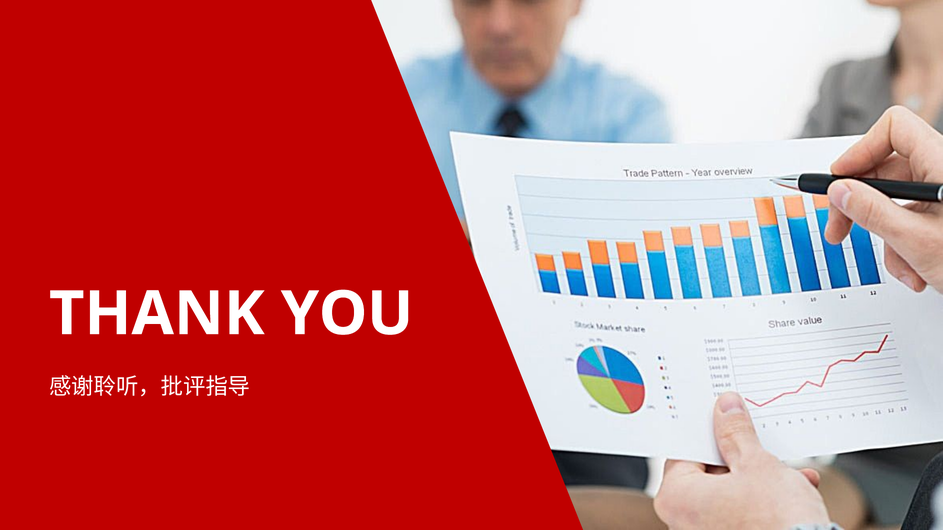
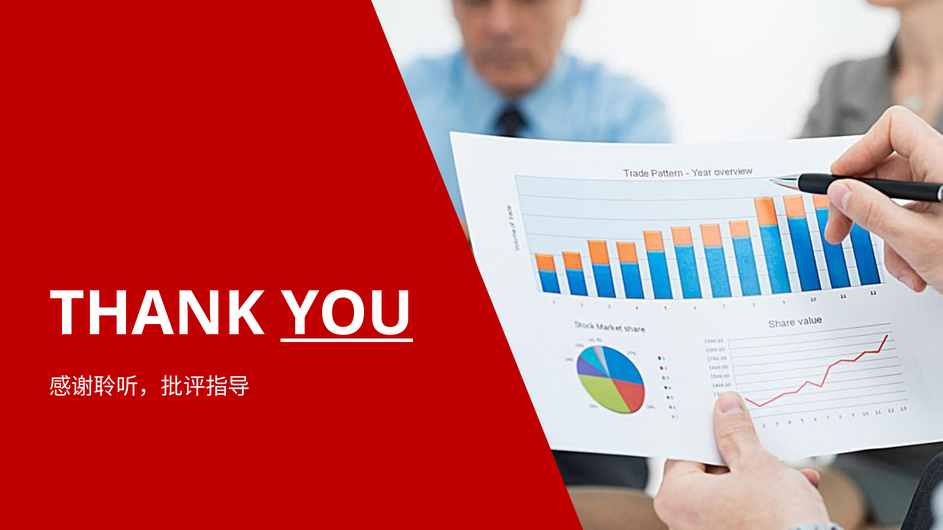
YOU underline: none -> present
